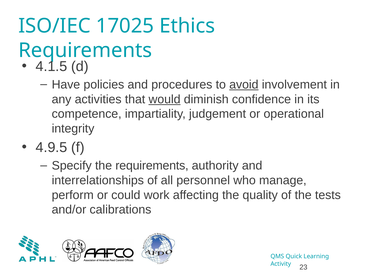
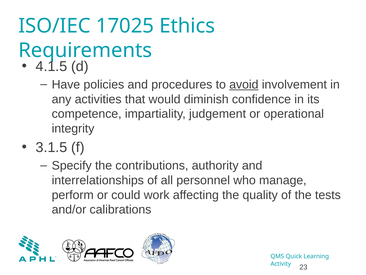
would underline: present -> none
4.9.5: 4.9.5 -> 3.1.5
the requirements: requirements -> contributions
